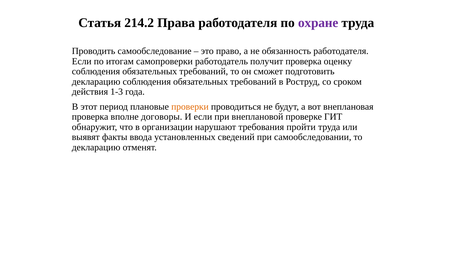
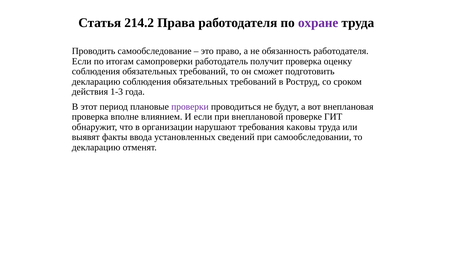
проверки colour: orange -> purple
договоры: договоры -> влиянием
пройти: пройти -> каковы
